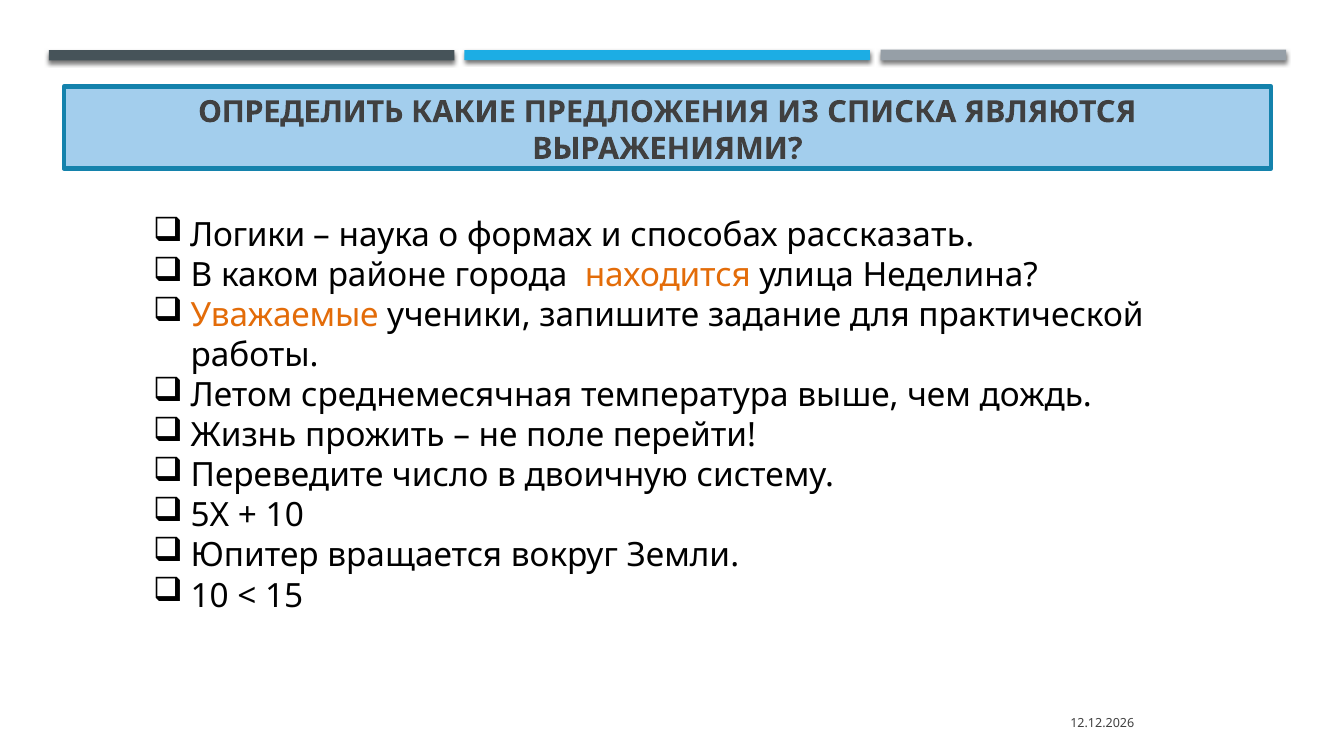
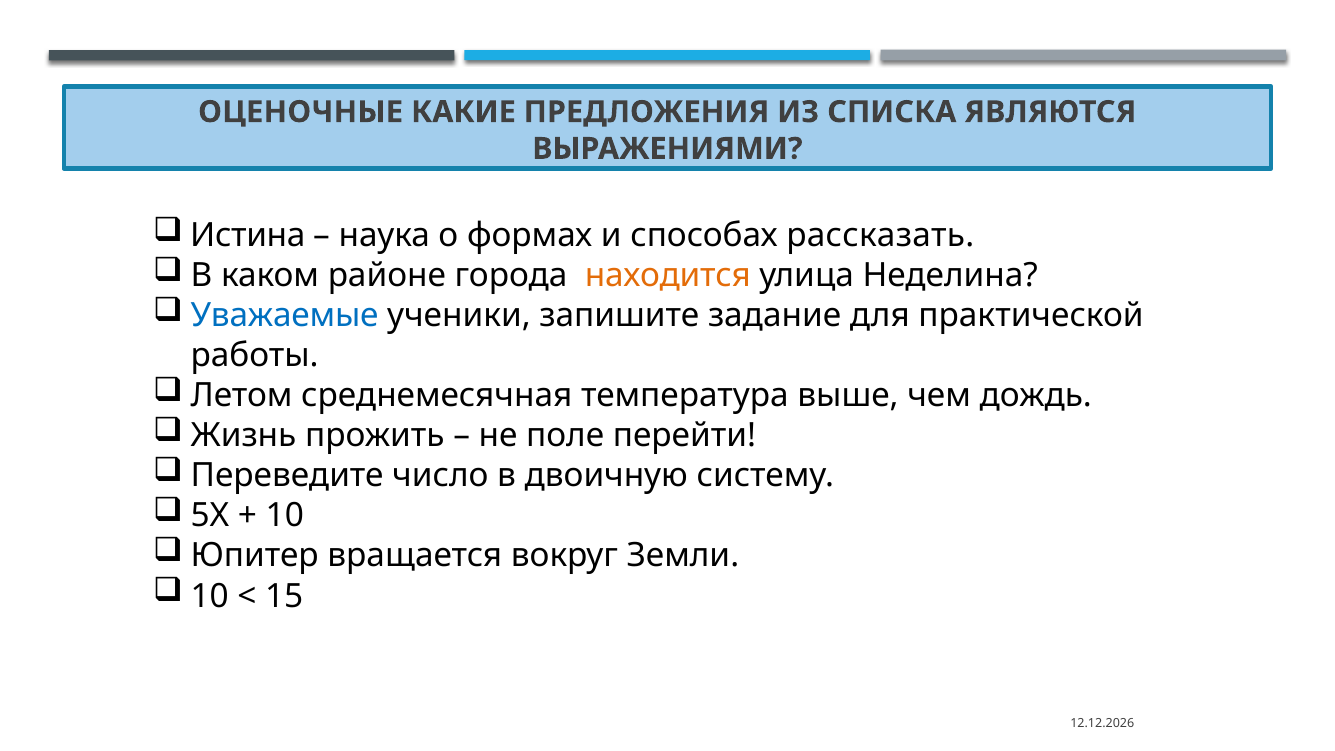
ОПРЕДЕЛИТЬ: ОПРЕДЕЛИТЬ -> ОЦЕНОЧНЫЕ
Логики: Логики -> Истина
Уважаемые colour: orange -> blue
